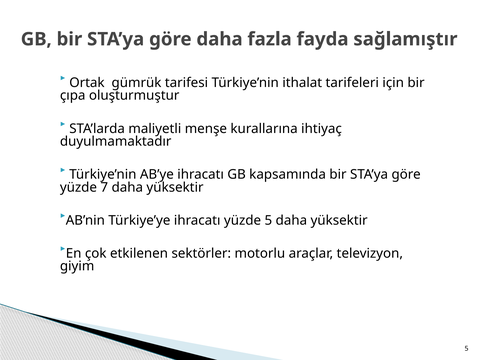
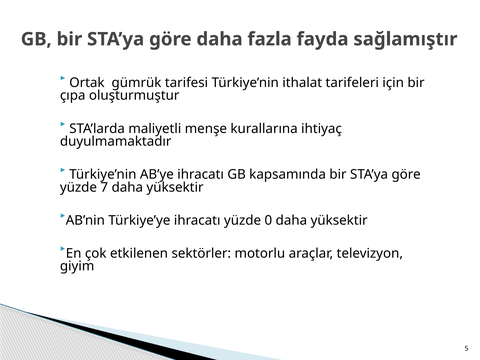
yüzde 5: 5 -> 0
